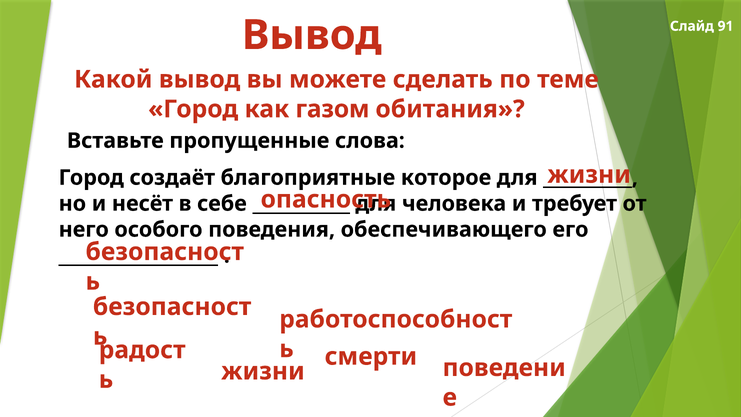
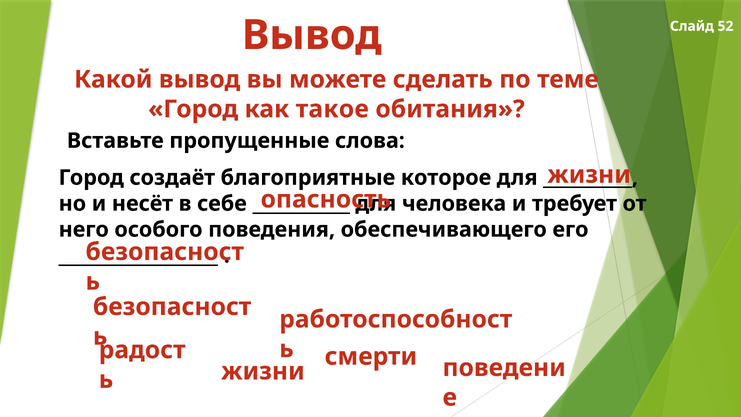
91: 91 -> 52
газом: газом -> такое
